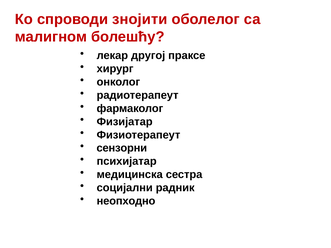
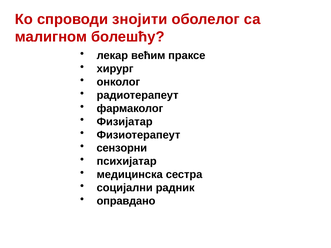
другој: другој -> већим
неопходно: неопходно -> оправдано
